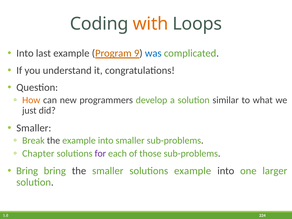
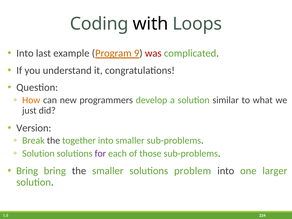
with colour: orange -> black
was colour: blue -> red
Smaller at (34, 128): Smaller -> Version
the example: example -> together
Chapter at (38, 154): Chapter -> Solution
solutions example: example -> problem
